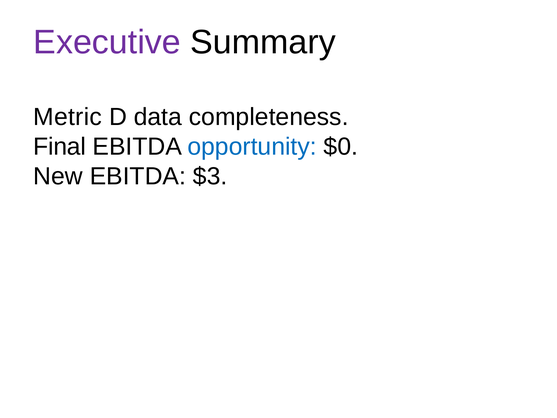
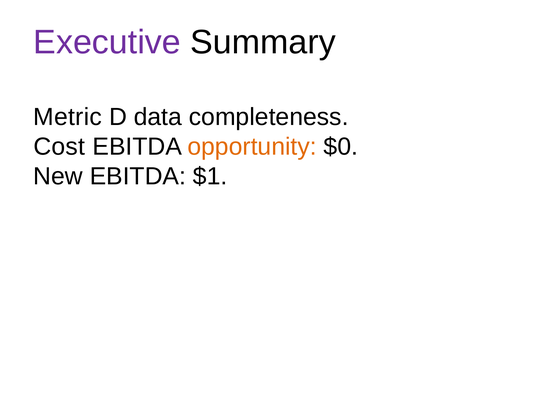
Final: Final -> Cost
opportunity colour: blue -> orange
$3: $3 -> $1
